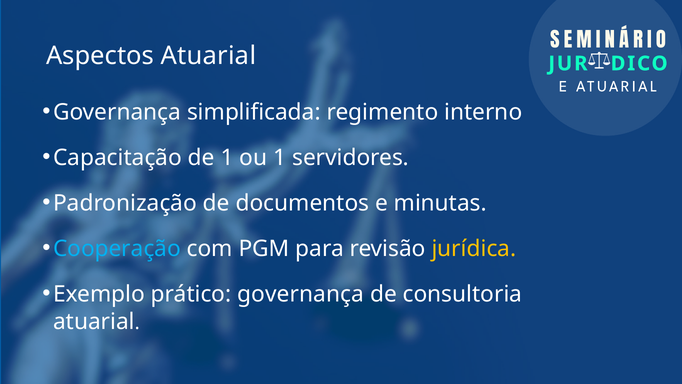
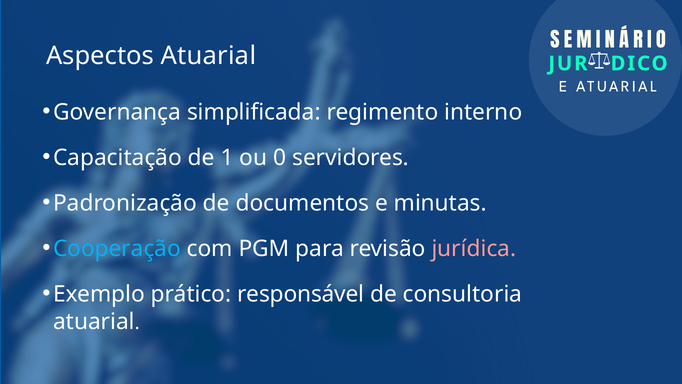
ou 1: 1 -> 0
jurídica colour: yellow -> pink
prático governança: governança -> responsável
